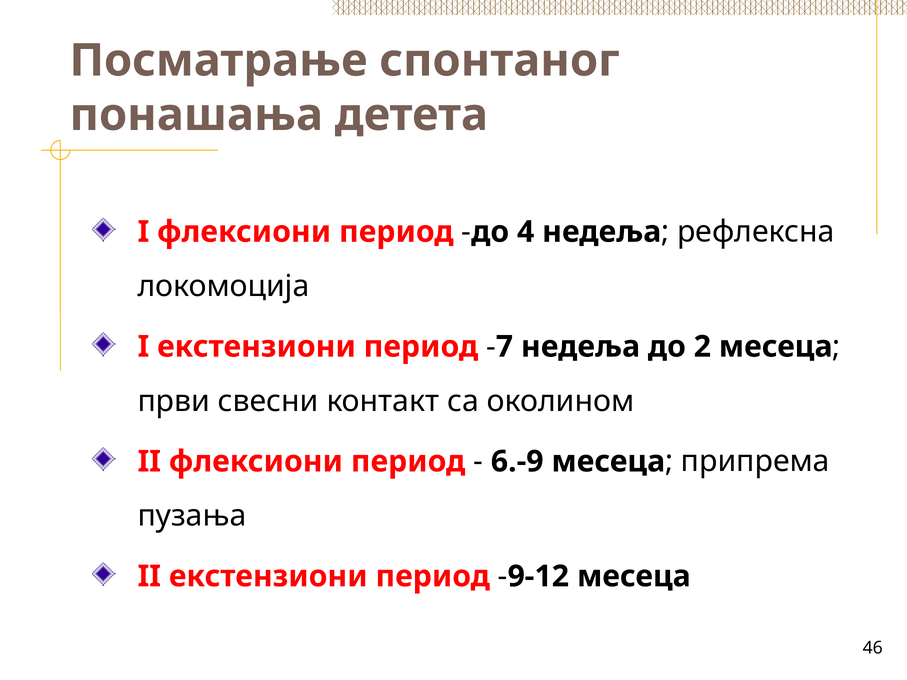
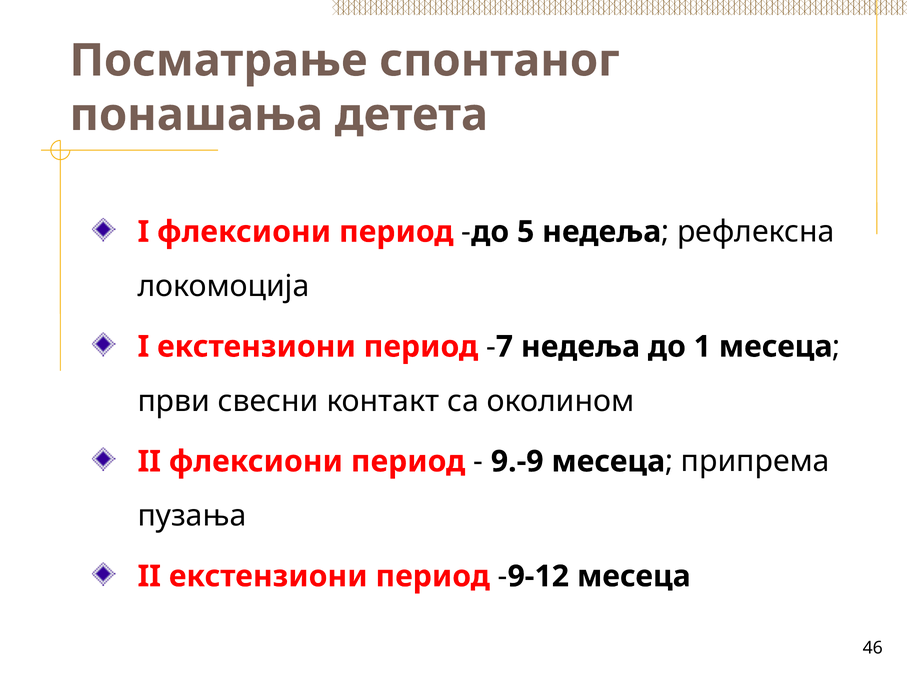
4: 4 -> 5
2: 2 -> 1
6.-9: 6.-9 -> 9.-9
